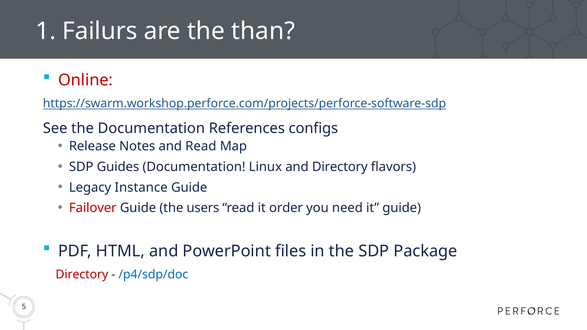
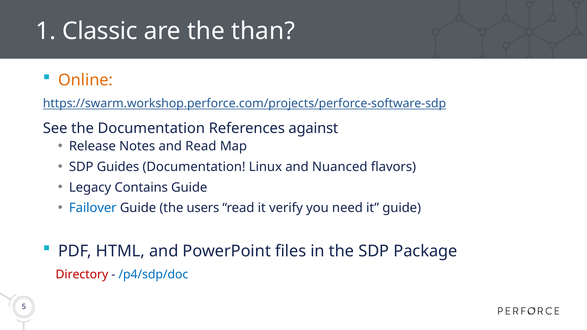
Failurs: Failurs -> Classic
Online colour: red -> orange
configs: configs -> against
and Directory: Directory -> Nuanced
Instance: Instance -> Contains
Failover colour: red -> blue
order: order -> verify
